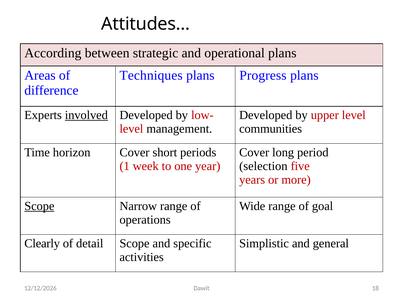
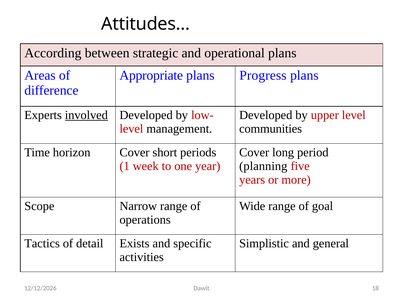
Techniques: Techniques -> Appropriate
selection: selection -> planning
Scope at (39, 206) underline: present -> none
Clearly: Clearly -> Tactics
detail Scope: Scope -> Exists
